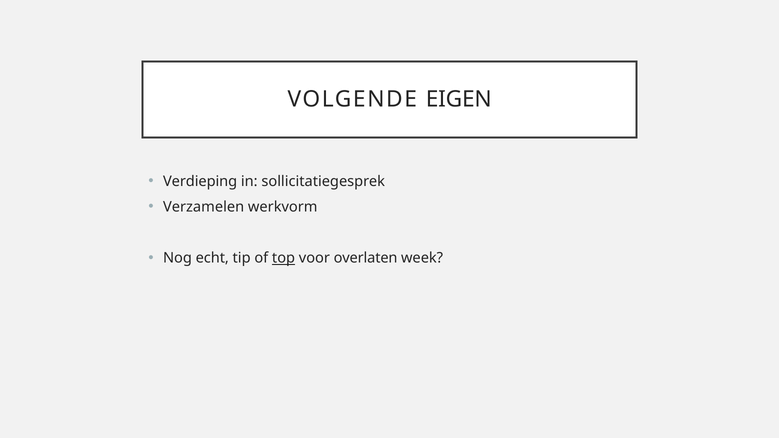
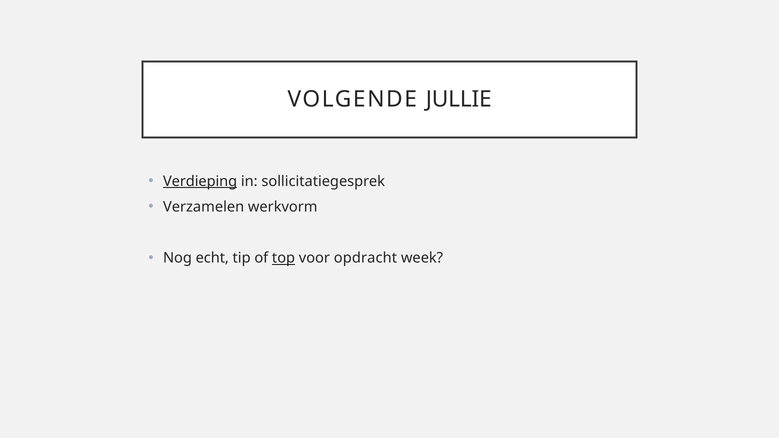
EIGEN: EIGEN -> JULLIE
Verdieping underline: none -> present
overlaten: overlaten -> opdracht
